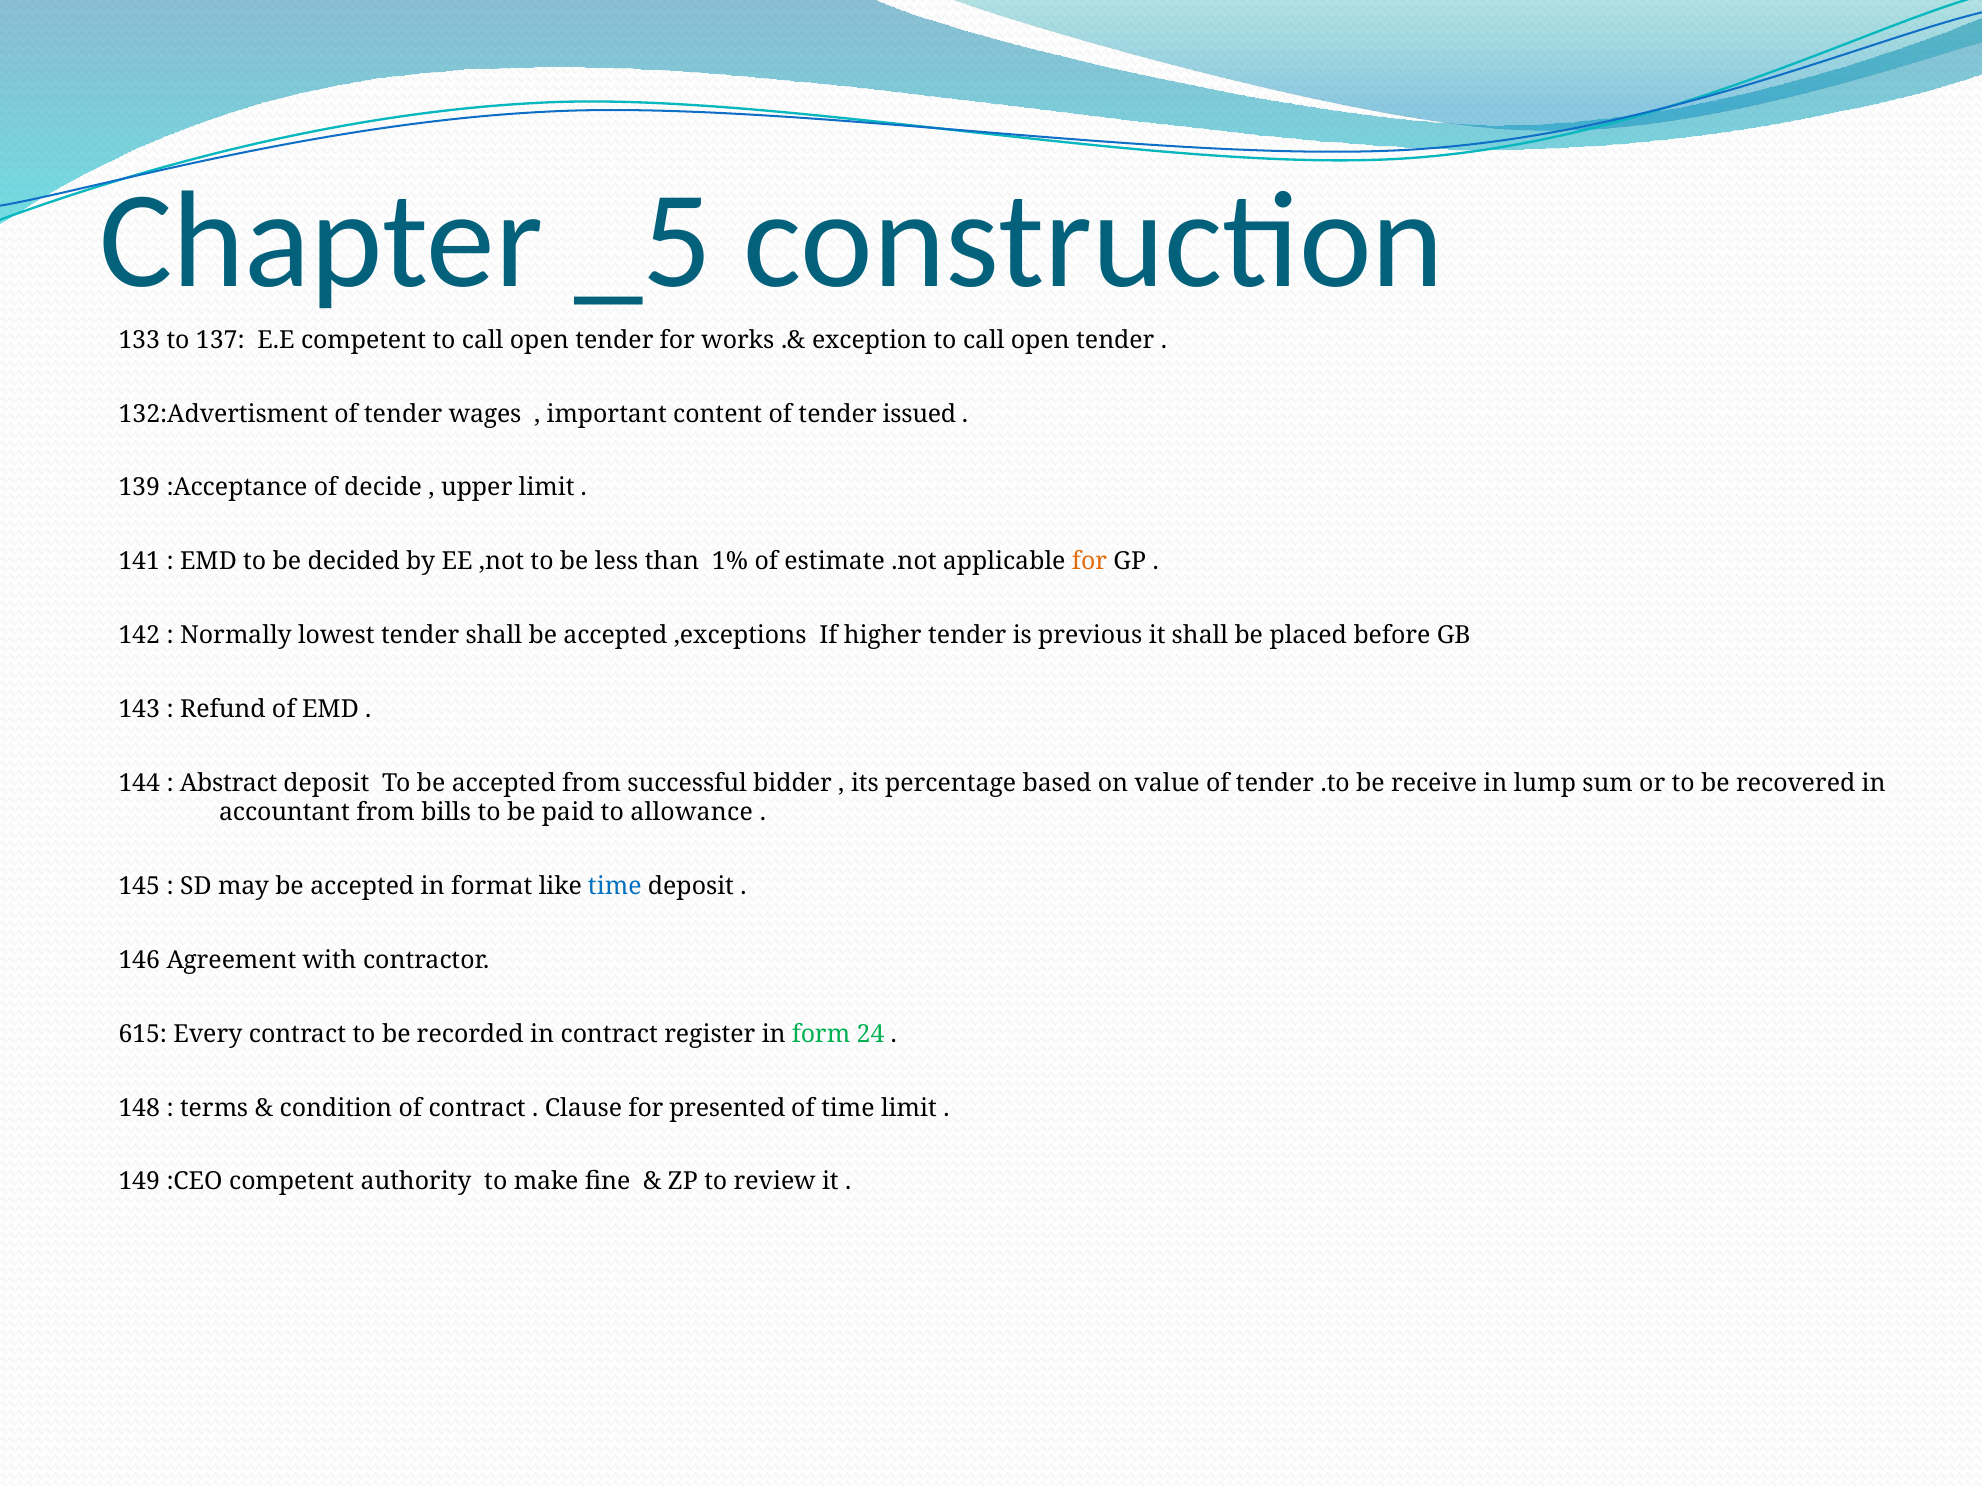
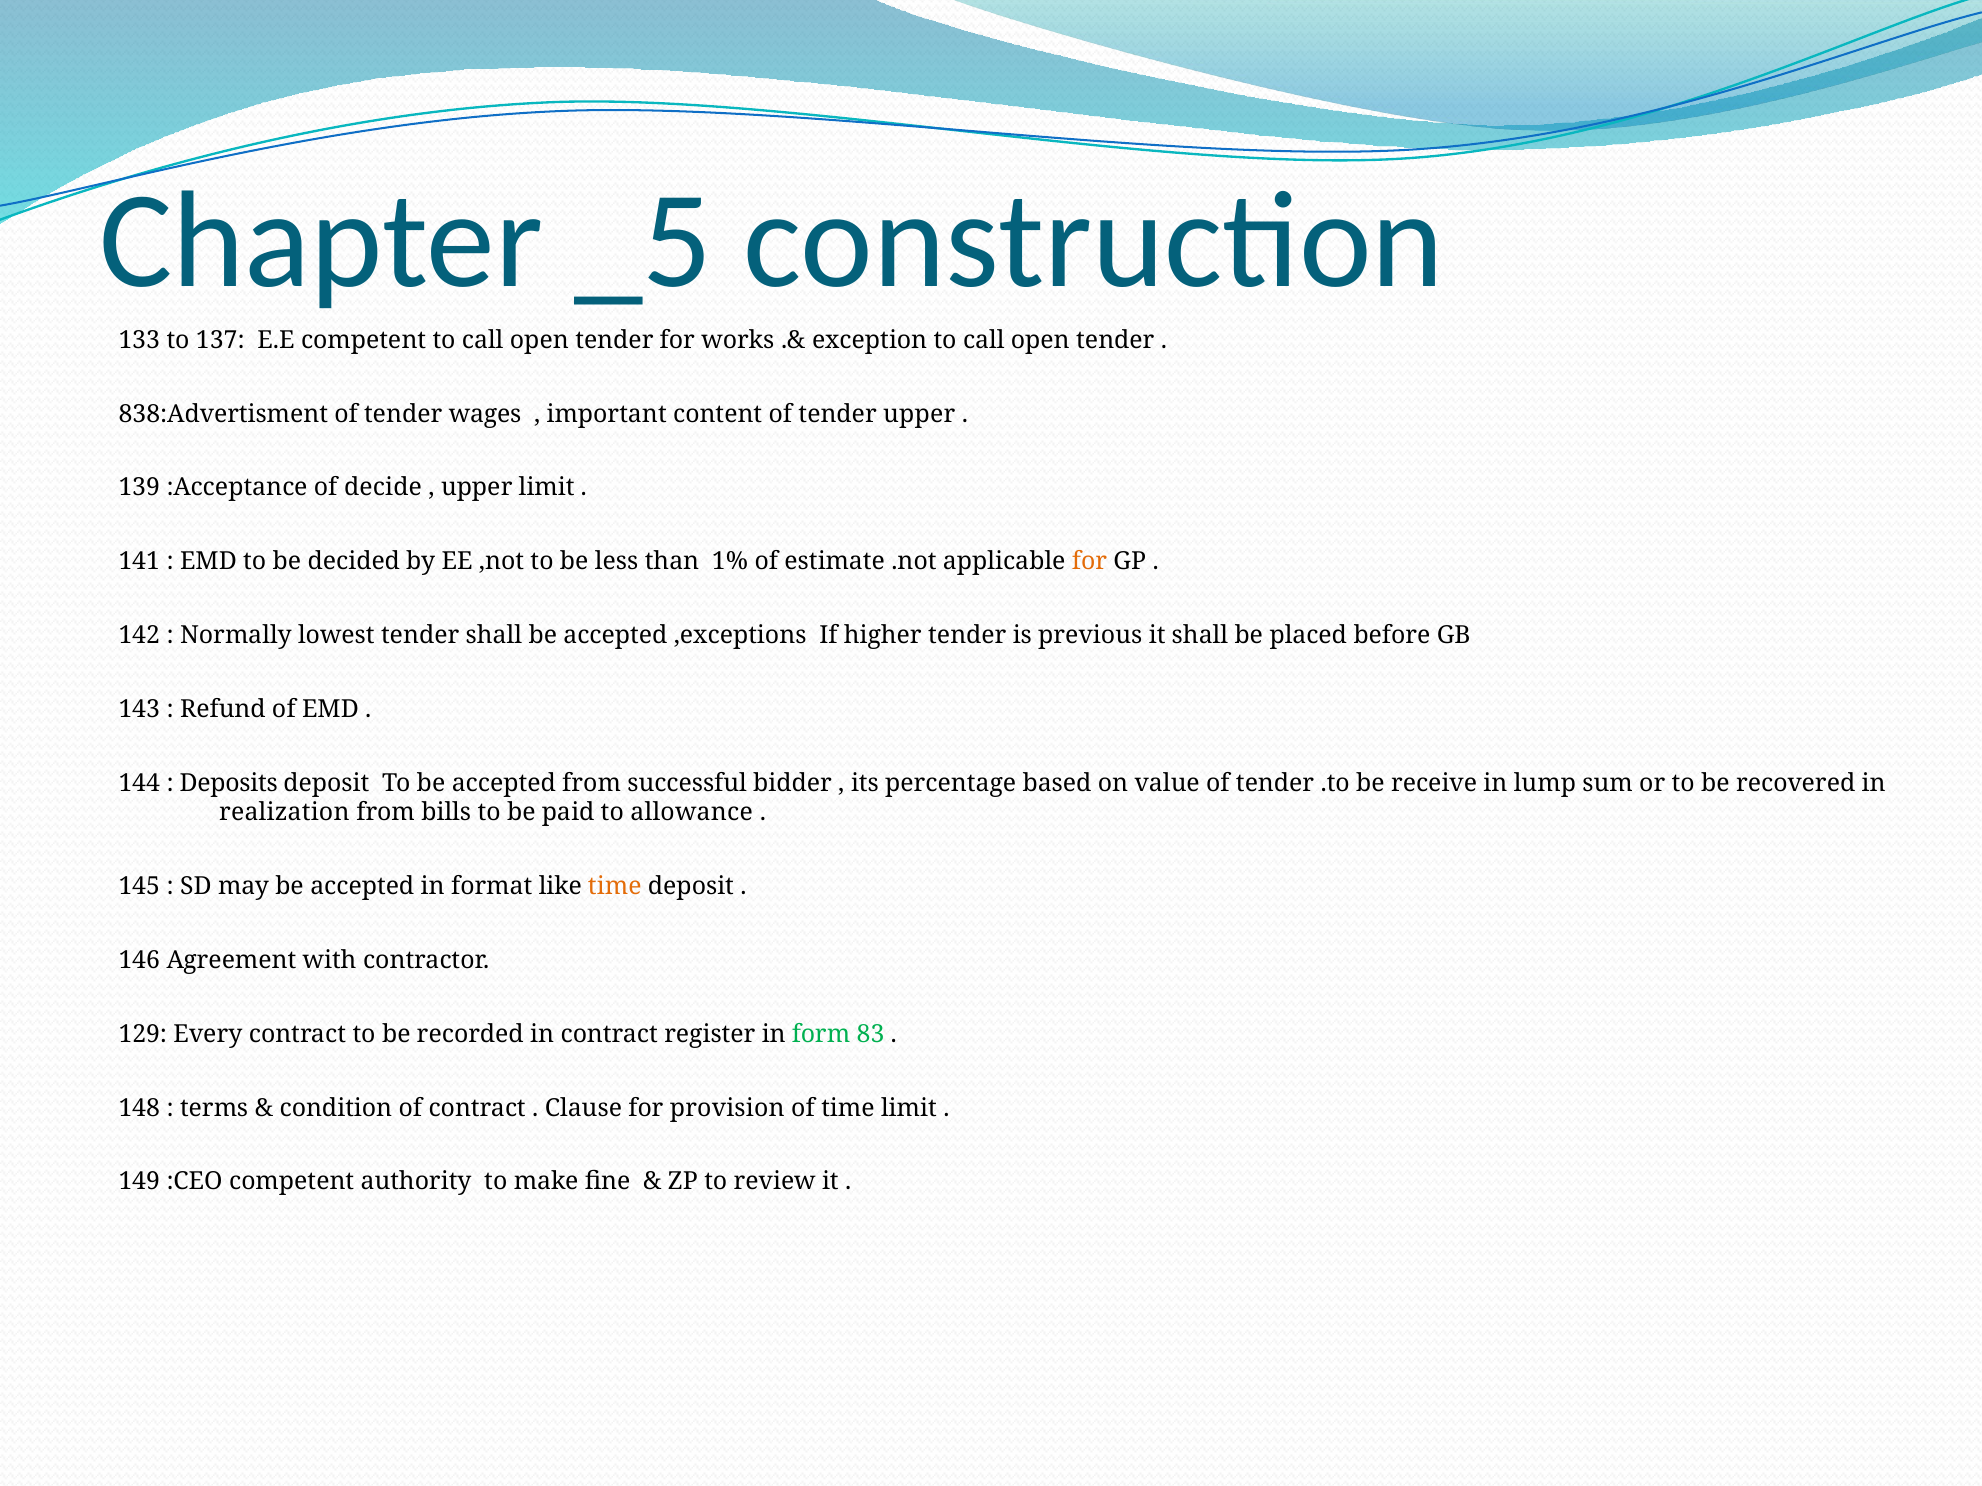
132:Advertisment: 132:Advertisment -> 838:Advertisment
tender issued: issued -> upper
Abstract: Abstract -> Deposits
accountant: accountant -> realization
time at (615, 887) colour: blue -> orange
615: 615 -> 129
24: 24 -> 83
presented: presented -> provision
